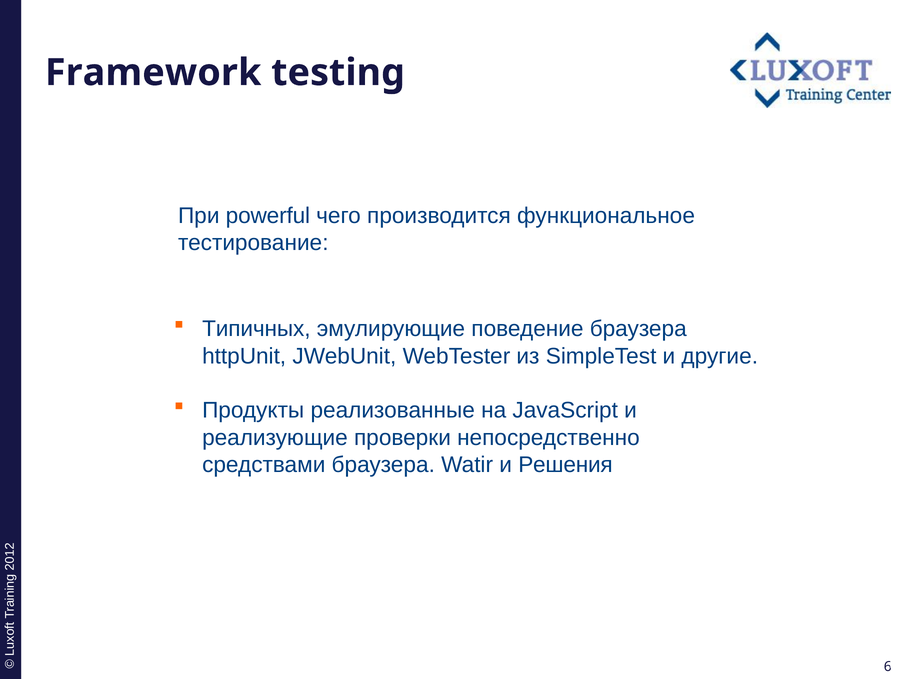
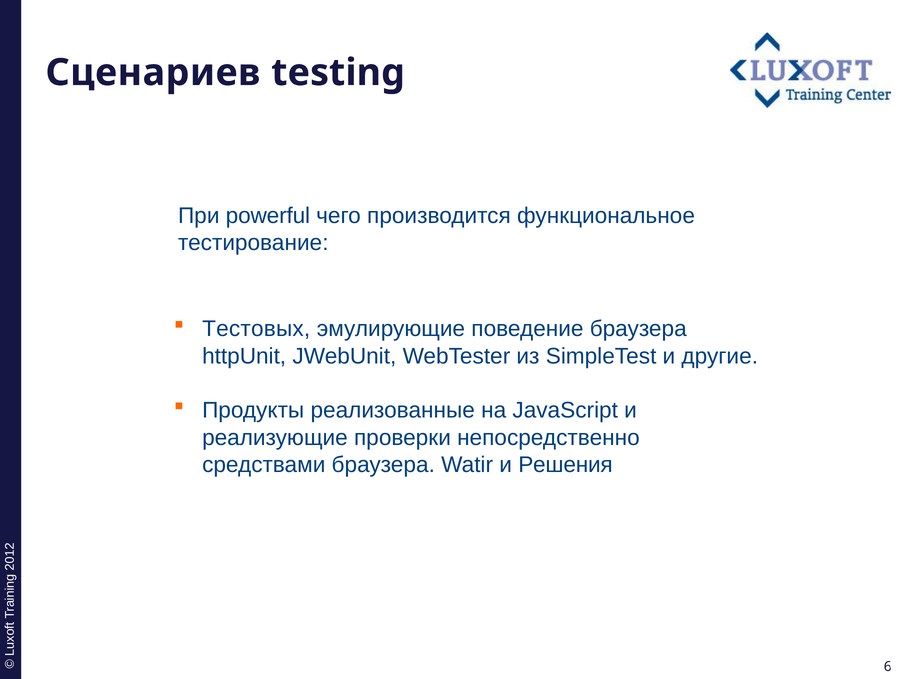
Framework: Framework -> Сценариев
Типичных: Типичных -> Тестовых
